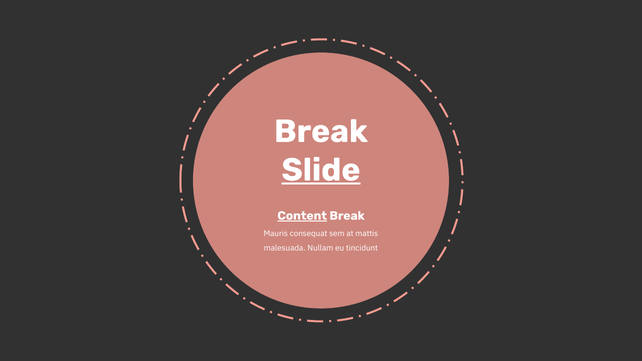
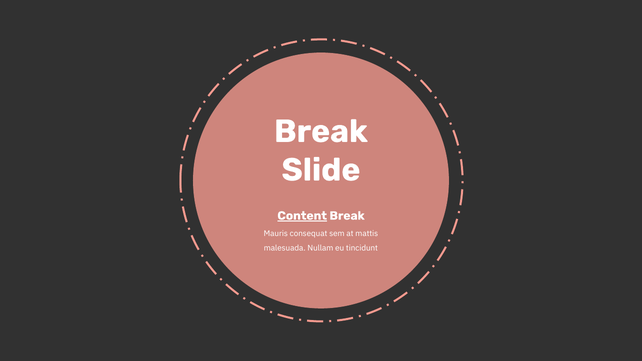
Slide underline: present -> none
